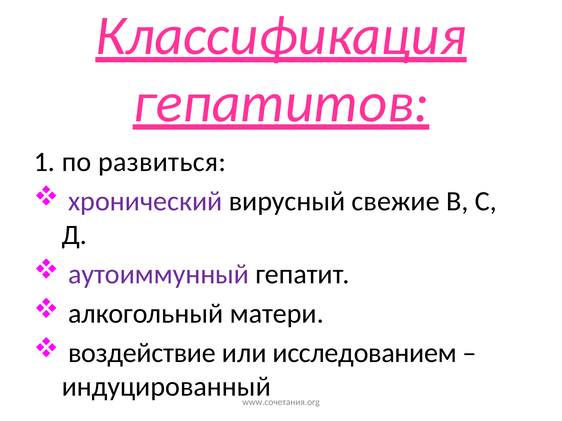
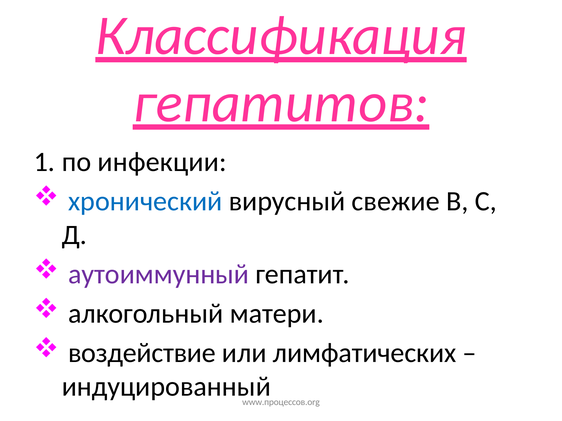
развиться: развиться -> инфекции
хронический colour: purple -> blue
исследованием: исследованием -> лимфатических
www.сочетания.org: www.сочетания.org -> www.процессов.org
